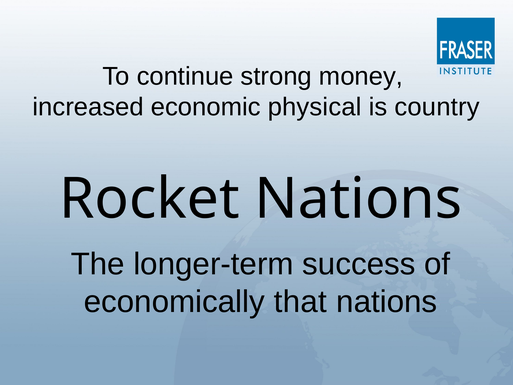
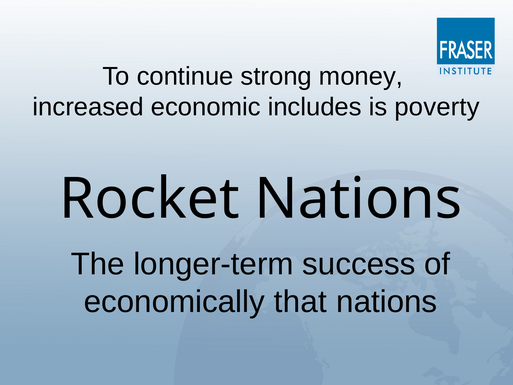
physical: physical -> includes
country: country -> poverty
